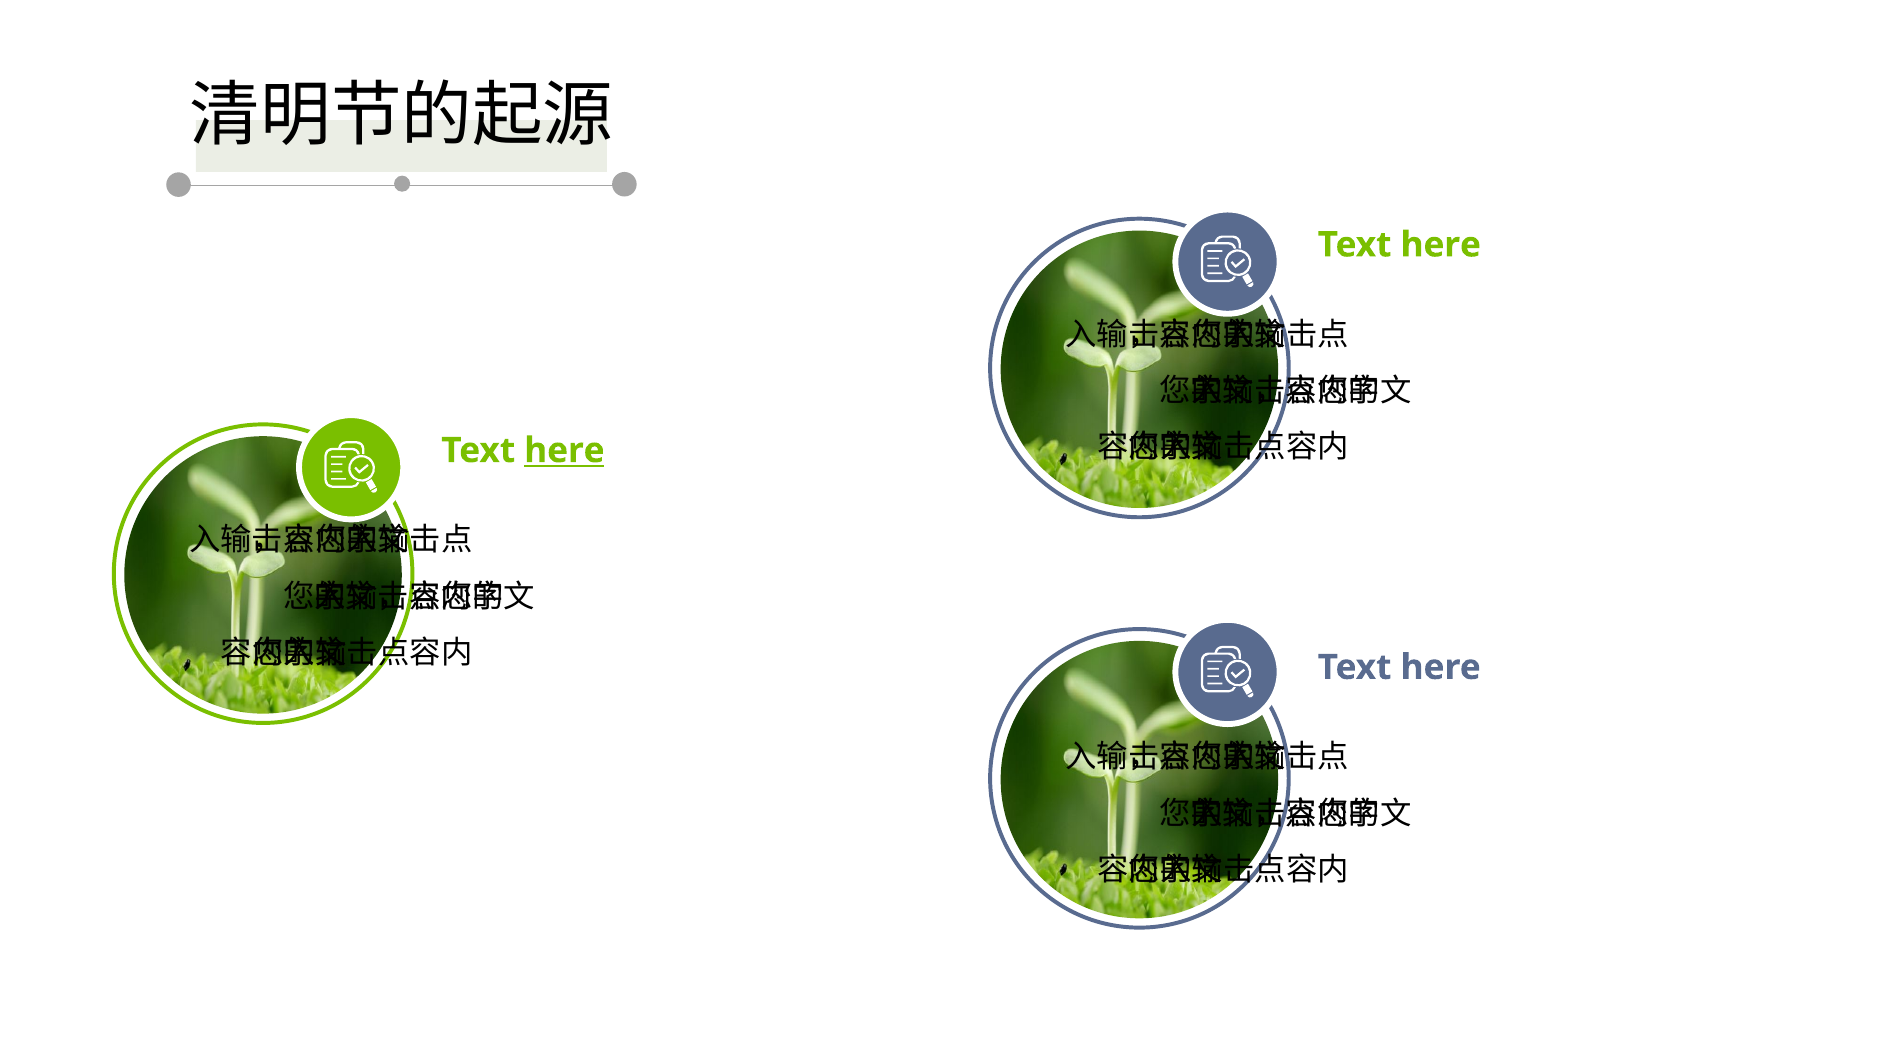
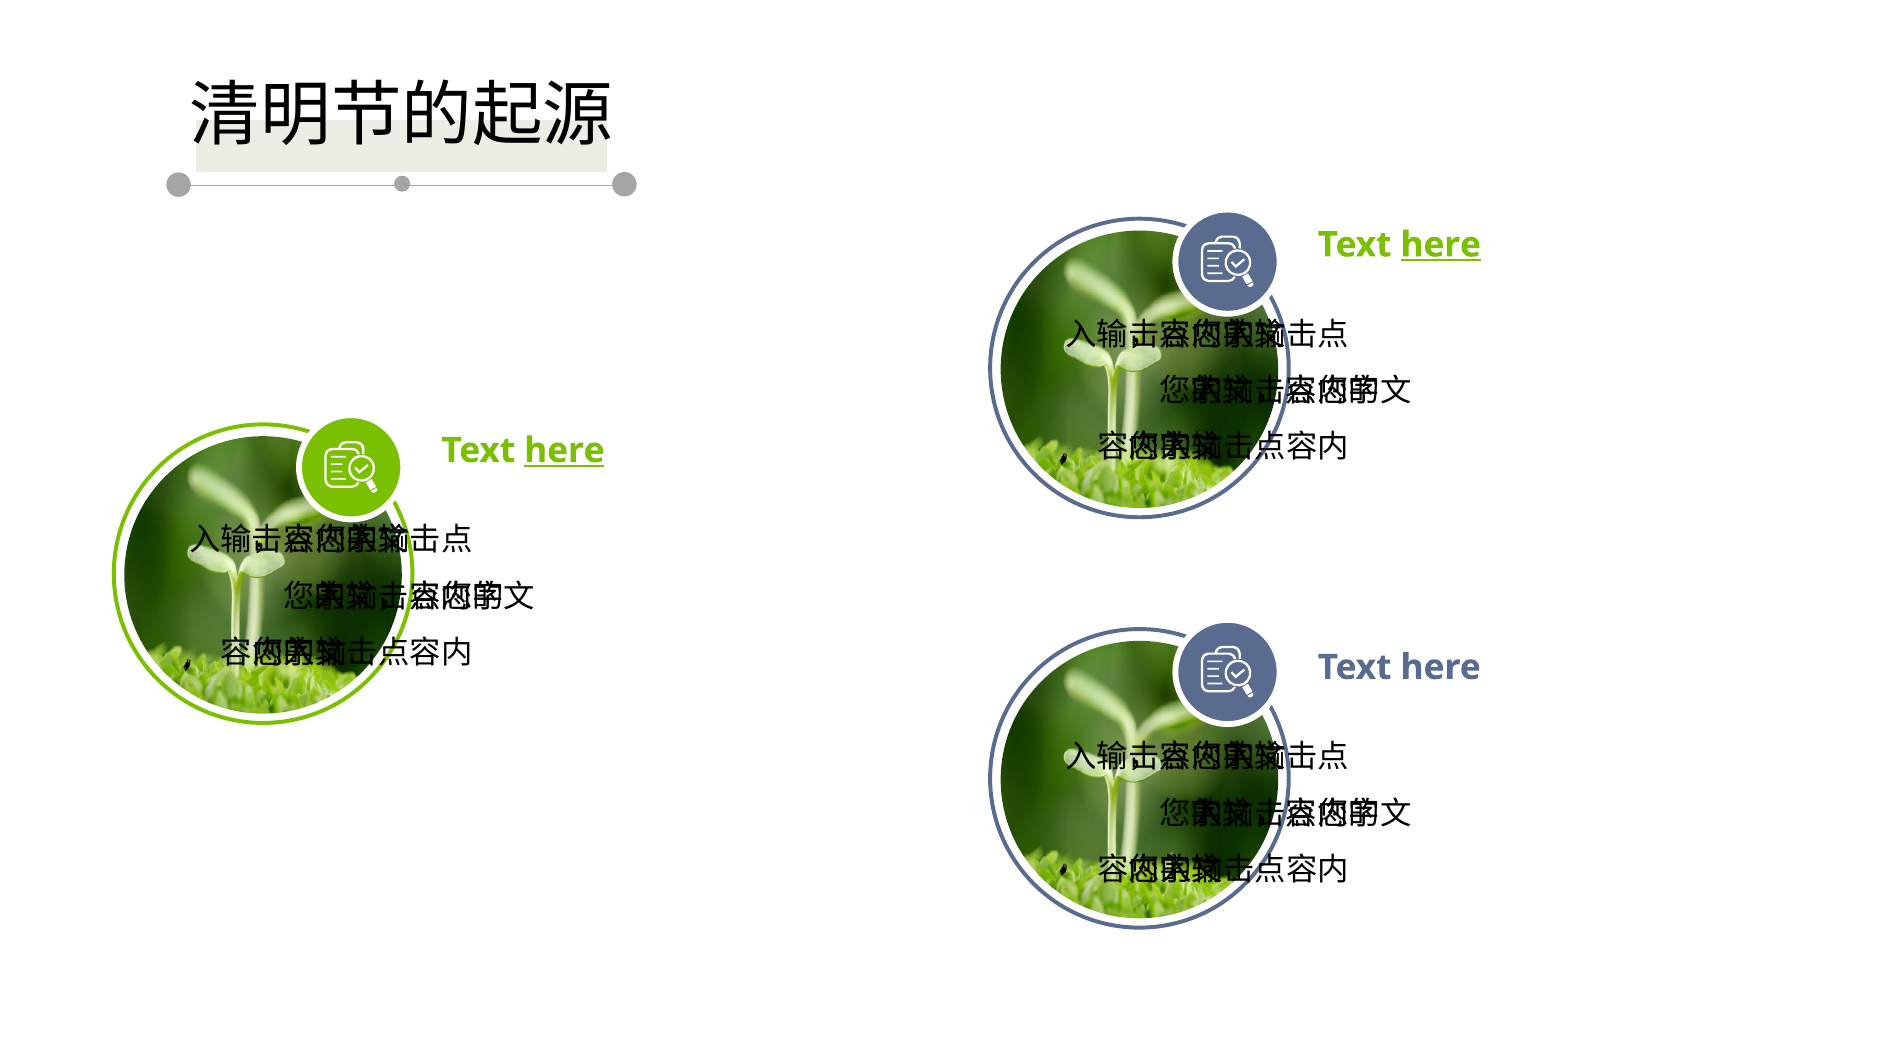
here at (1441, 245) underline: none -> present
